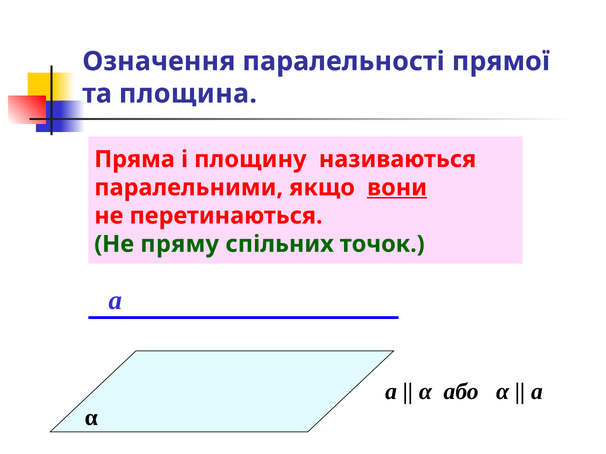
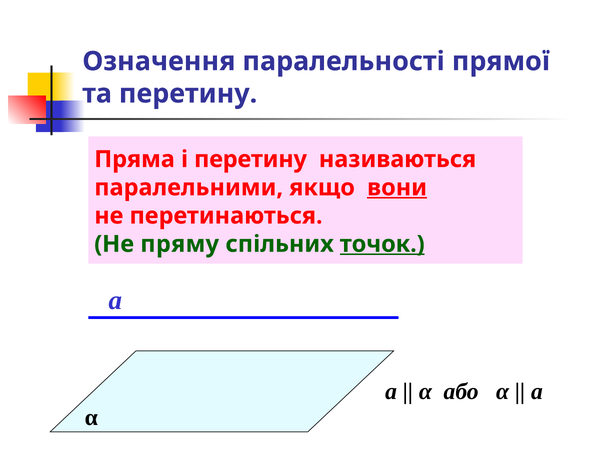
та площина: площина -> перетину
і площину: площину -> перетину
точок underline: none -> present
